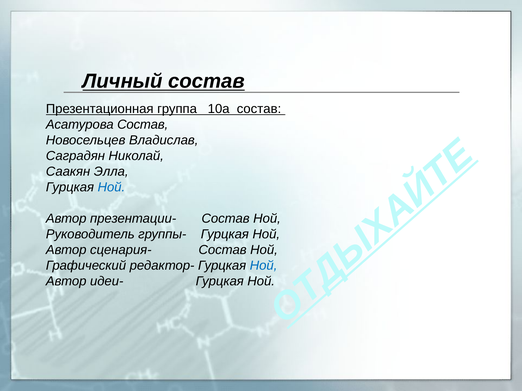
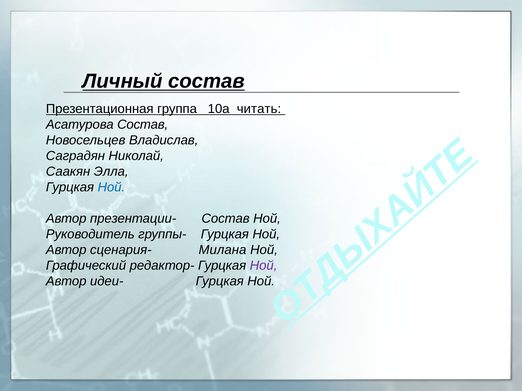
10а состав: состав -> читать
сценария- Состав: Состав -> Милана
Ной at (264, 266) colour: blue -> purple
